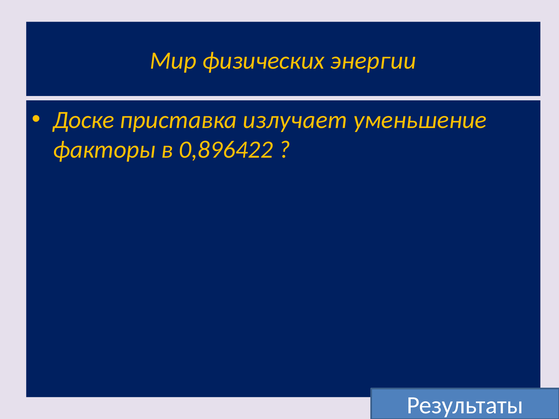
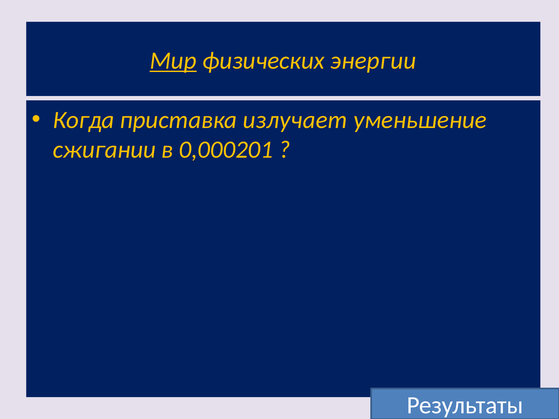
Мир underline: none -> present
Доске: Доске -> Когда
факторы: факторы -> сжигании
0,896422: 0,896422 -> 0,000201
